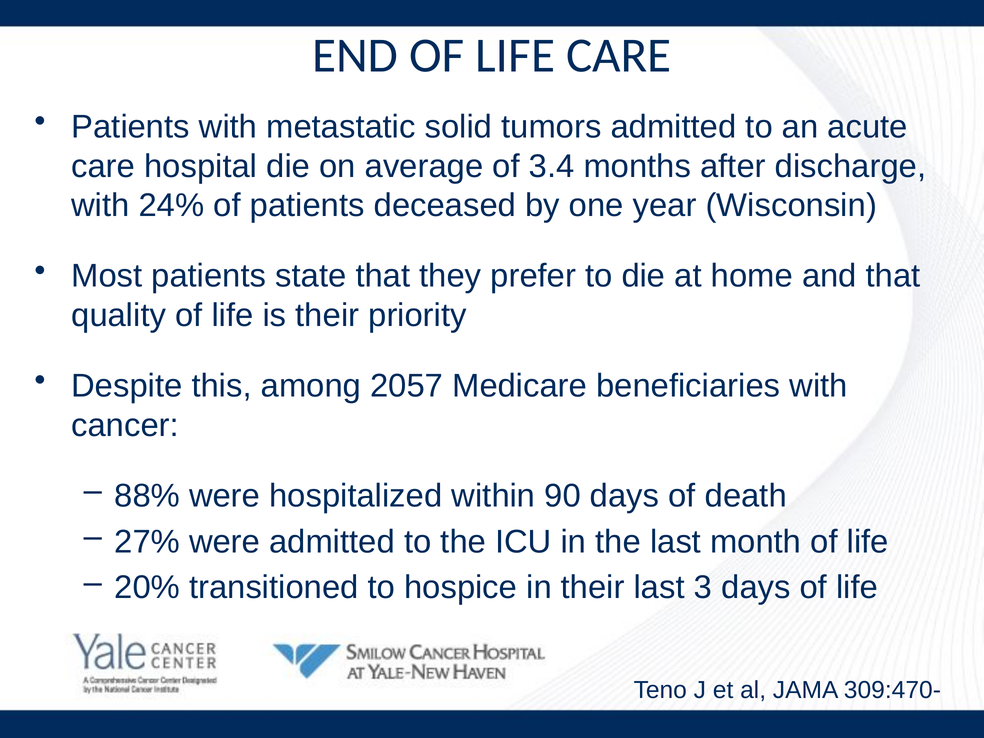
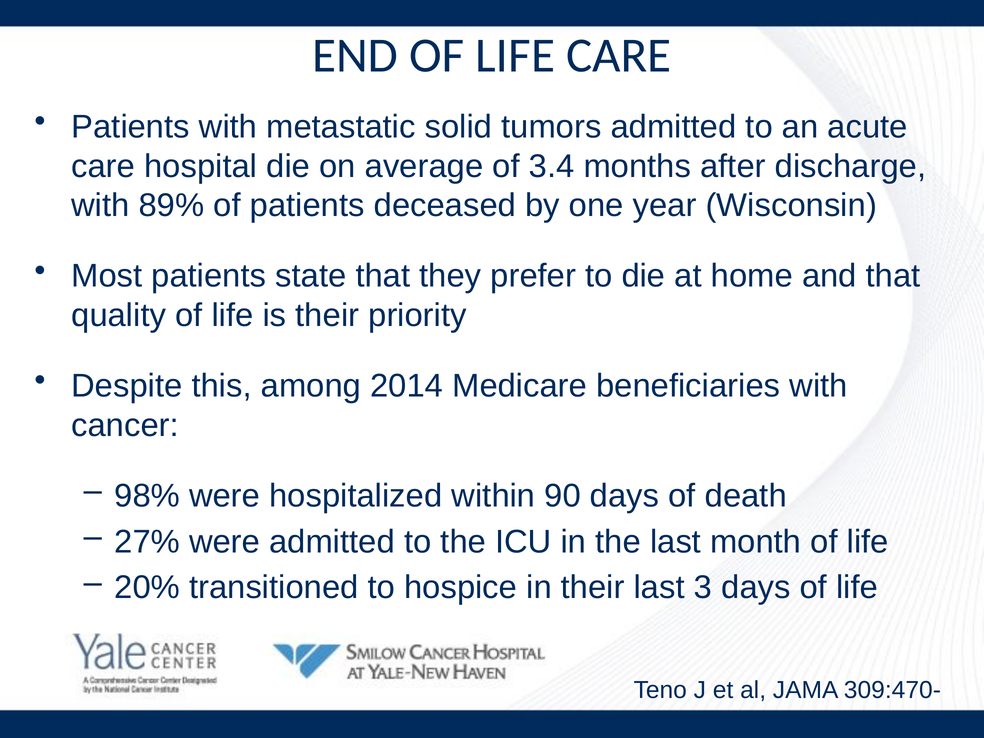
24%: 24% -> 89%
2057: 2057 -> 2014
88%: 88% -> 98%
